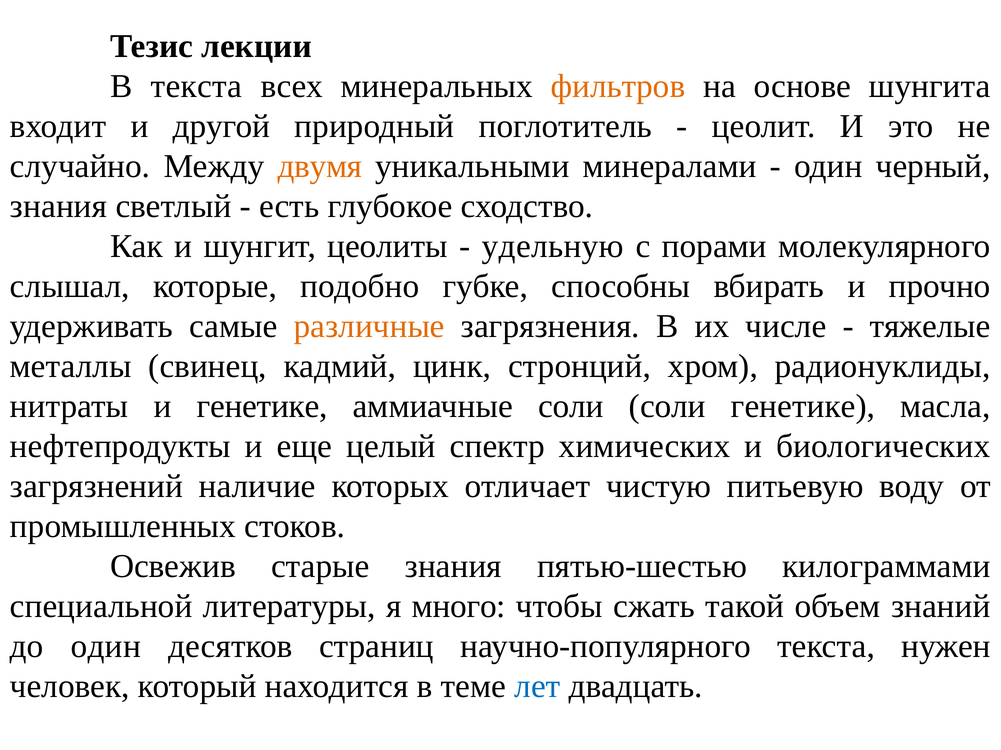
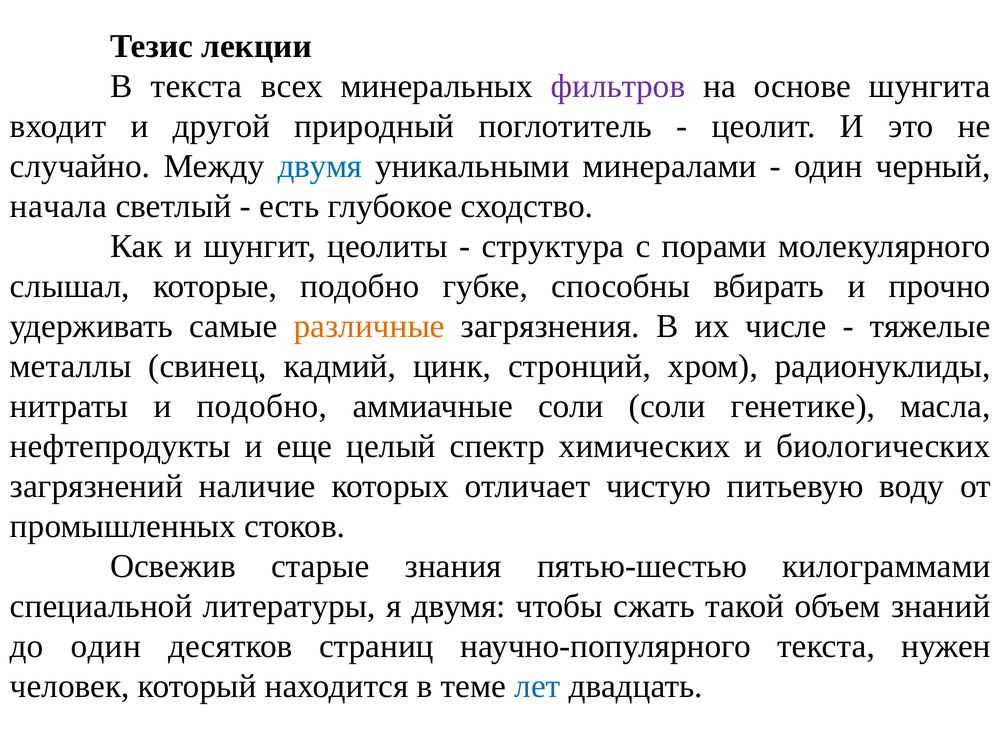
фильтров colour: orange -> purple
двумя at (320, 167) colour: orange -> blue
знания at (59, 207): знания -> начала
удельную: удельную -> структура
и генетике: генетике -> подобно
я много: много -> двумя
